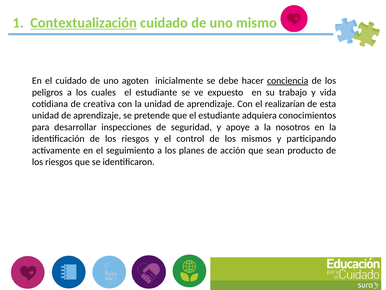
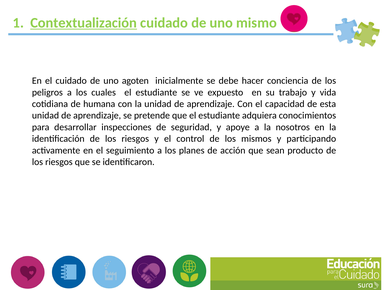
conciencia underline: present -> none
creativa: creativa -> humana
realizarían: realizarían -> capacidad
